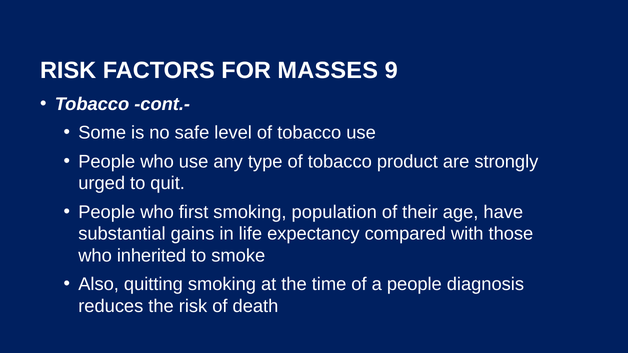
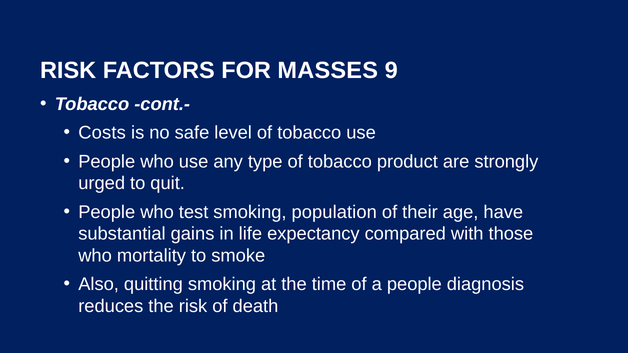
Some: Some -> Costs
first: first -> test
inherited: inherited -> mortality
